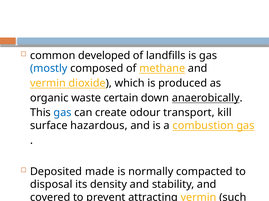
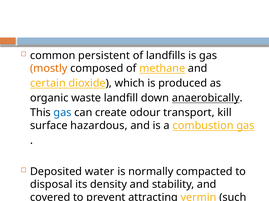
developed: developed -> persistent
mostly colour: blue -> orange
vermin at (48, 83): vermin -> certain
certain: certain -> landfill
made: made -> water
